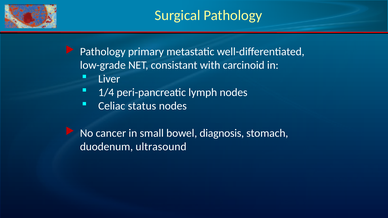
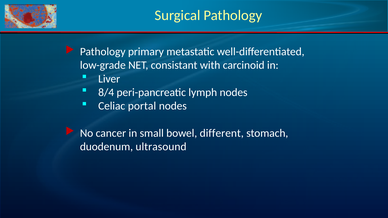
1/4: 1/4 -> 8/4
status: status -> portal
diagnosis: diagnosis -> different
